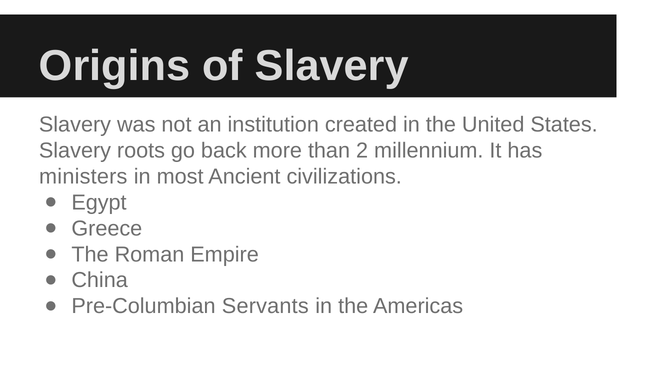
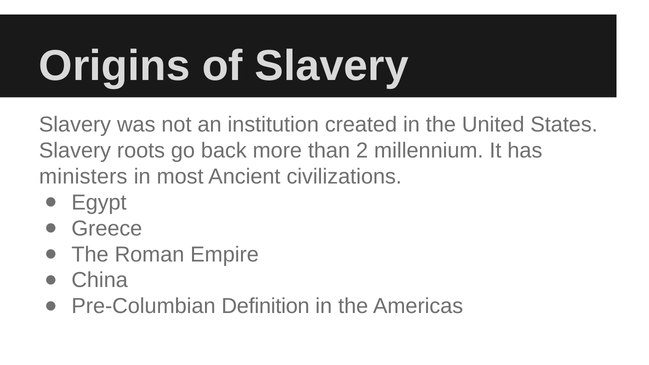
Servants: Servants -> Definition
